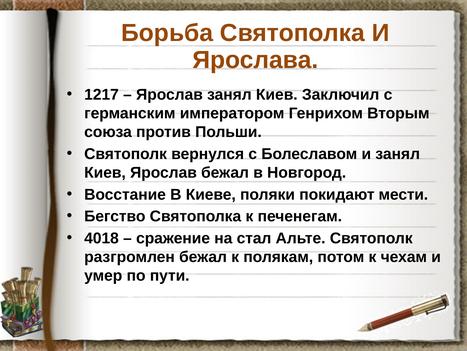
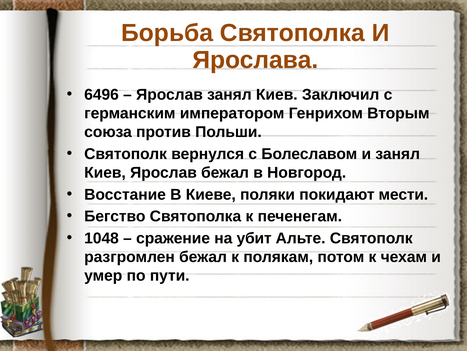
1217: 1217 -> 6496
4018: 4018 -> 1048
стал: стал -> убит
